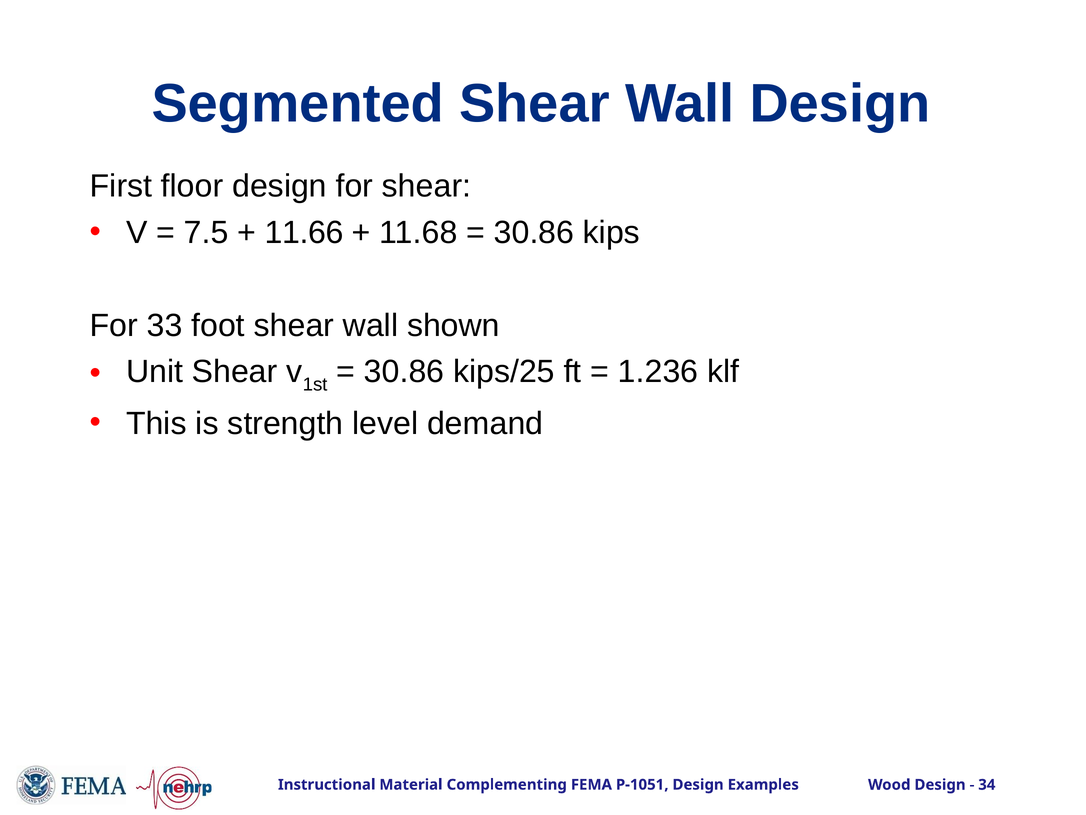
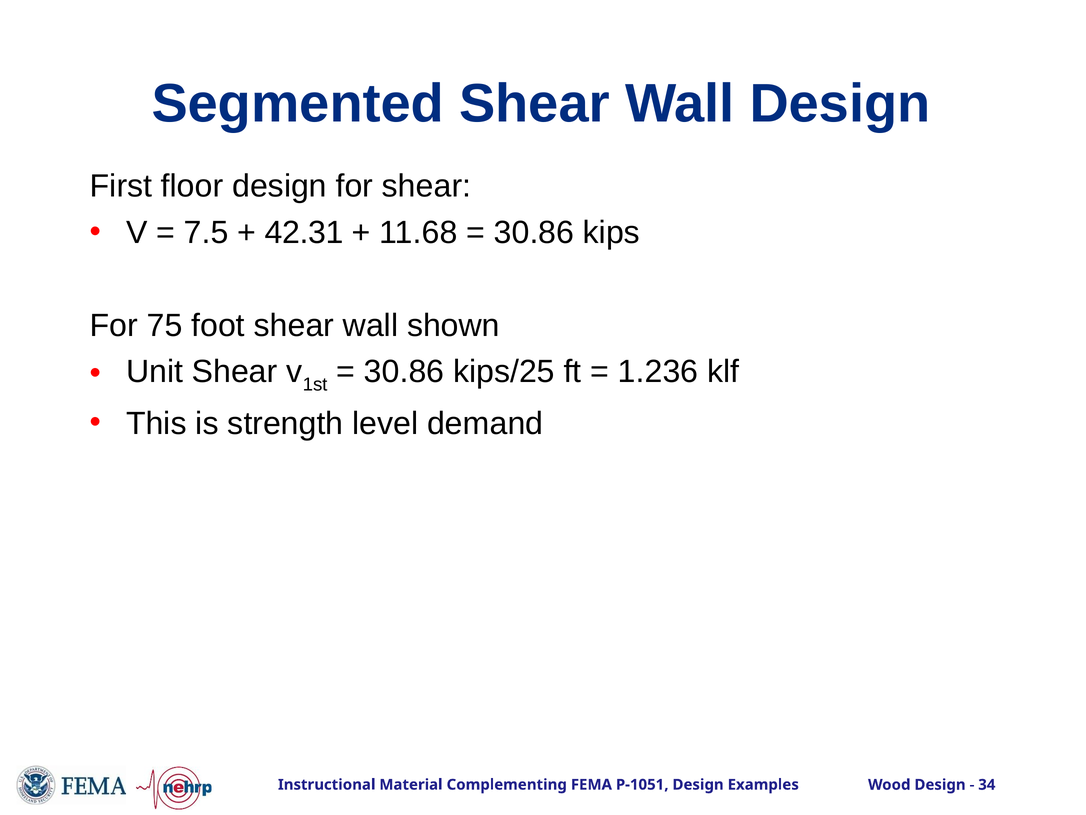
11.66: 11.66 -> 42.31
33: 33 -> 75
